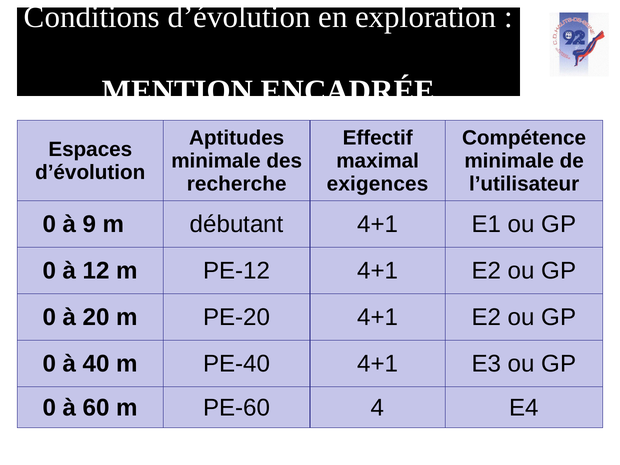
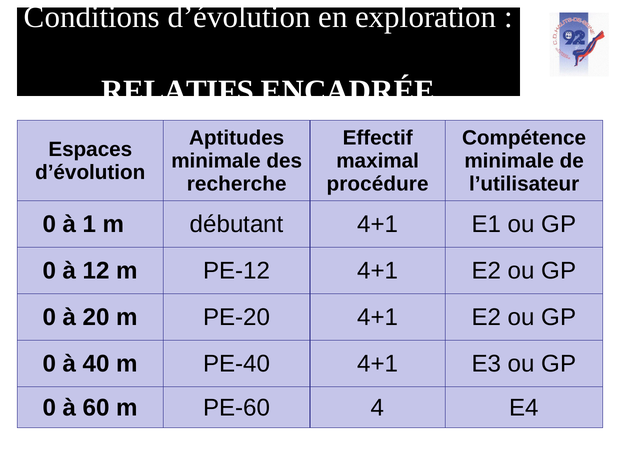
MENTION: MENTION -> RELATIFS
exigences: exigences -> procédure
9: 9 -> 1
